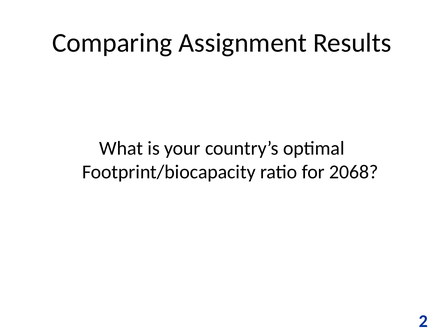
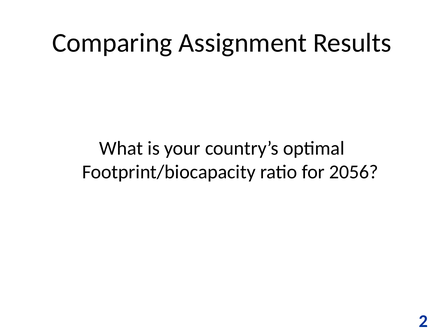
2068: 2068 -> 2056
